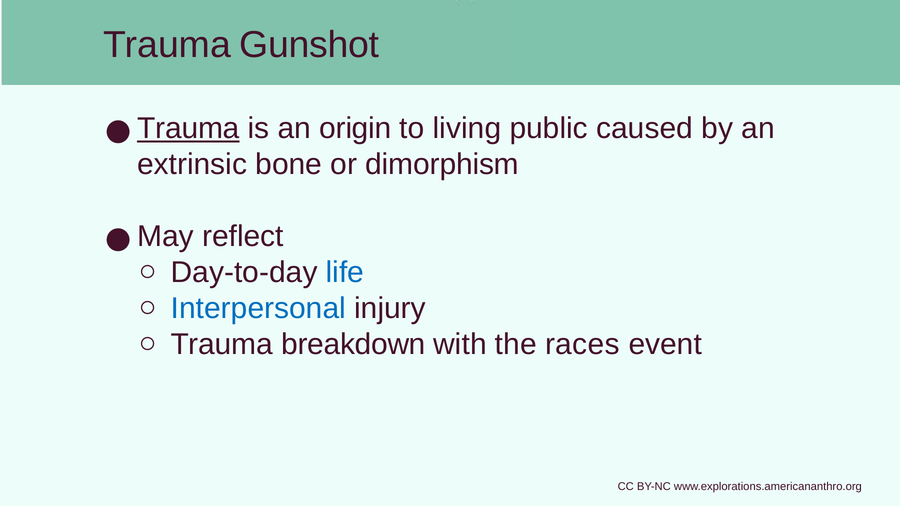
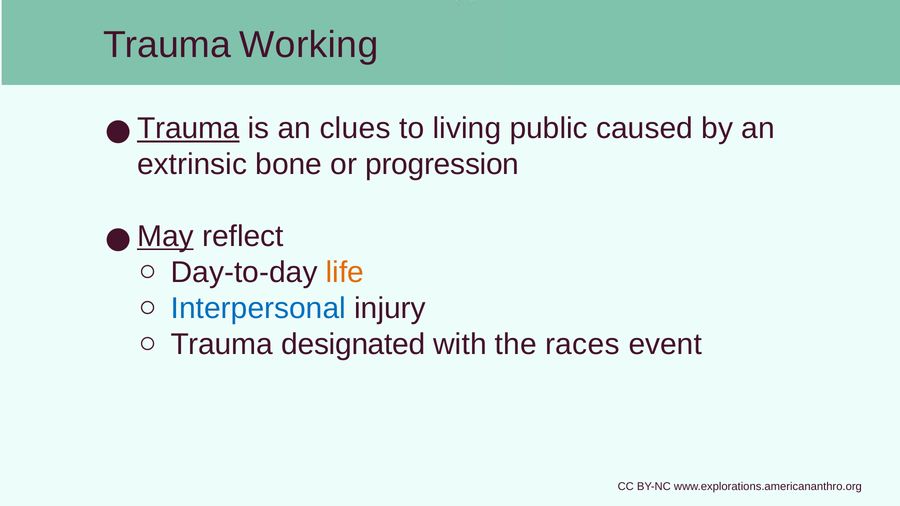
Gunshot: Gunshot -> Working
origin: origin -> clues
dimorphism: dimorphism -> progression
May underline: none -> present
life colour: blue -> orange
breakdown: breakdown -> designated
